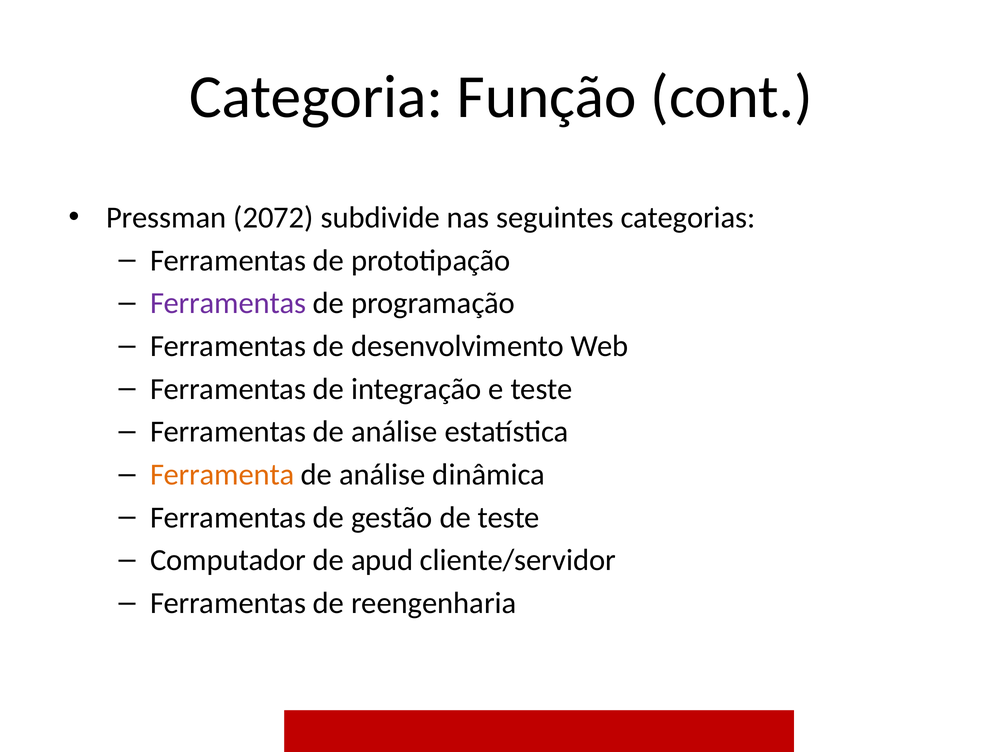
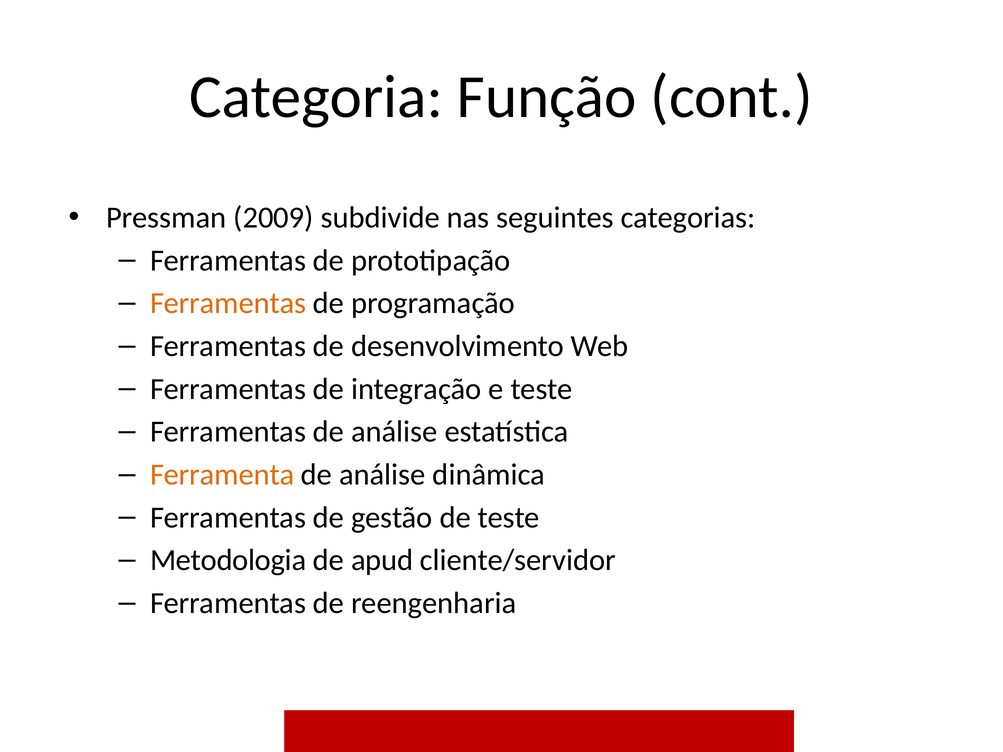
2072: 2072 -> 2009
Ferramentas at (228, 303) colour: purple -> orange
Computador: Computador -> Metodologia
